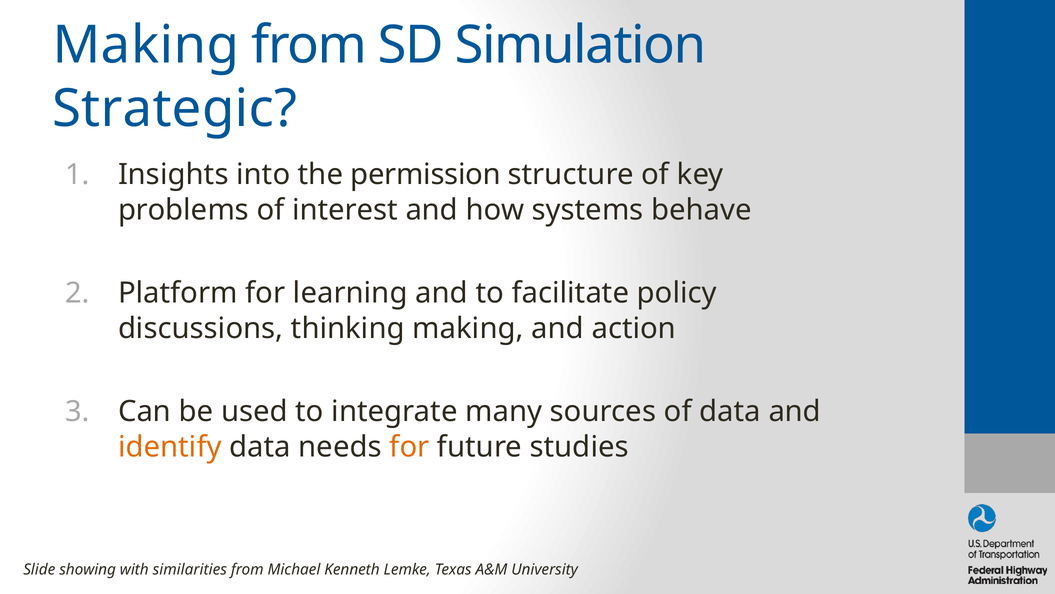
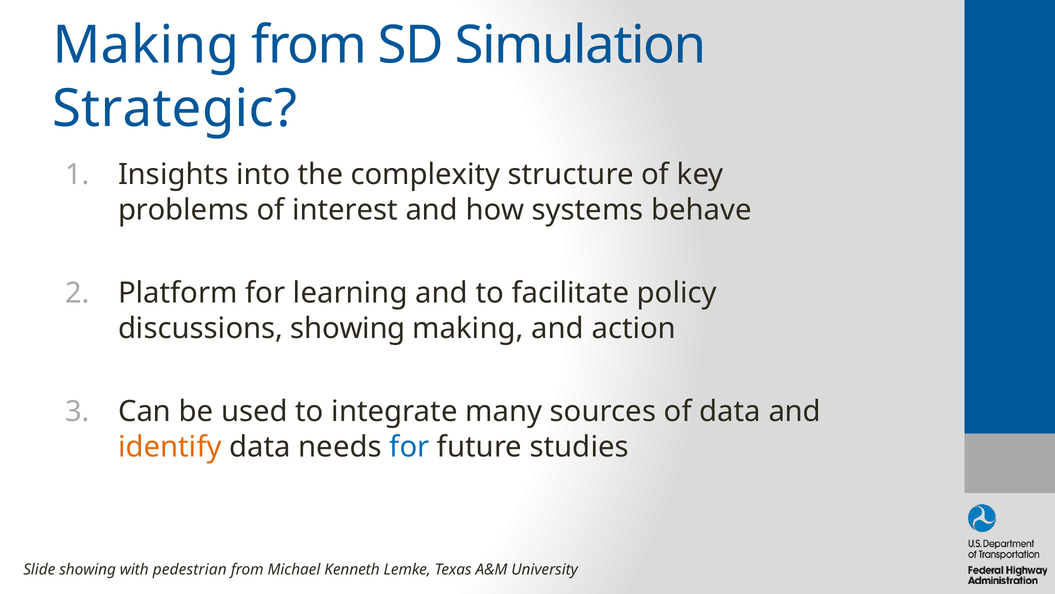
permission: permission -> complexity
discussions thinking: thinking -> showing
for at (409, 446) colour: orange -> blue
similarities: similarities -> pedestrian
